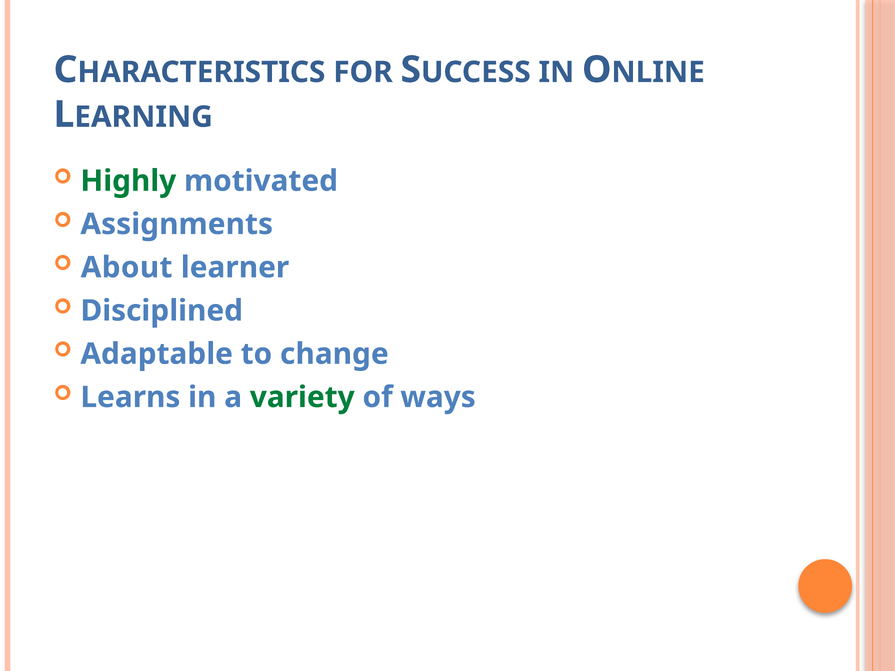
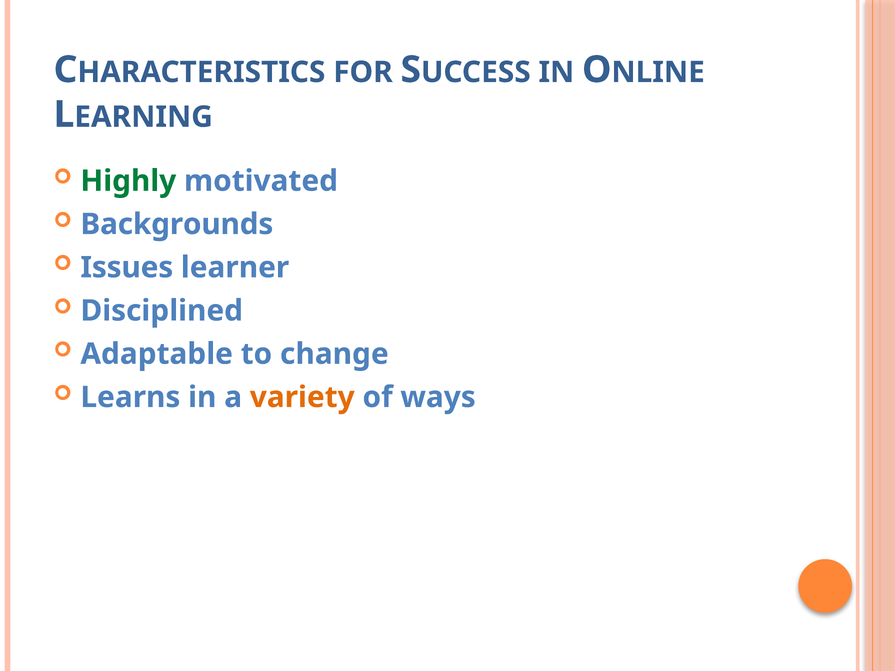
Assignments: Assignments -> Backgrounds
About: About -> Issues
variety colour: green -> orange
